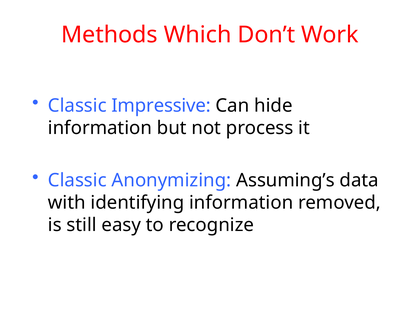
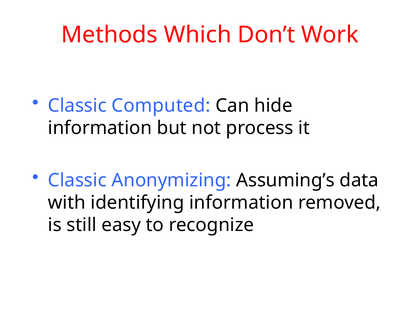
Impressive: Impressive -> Computed
